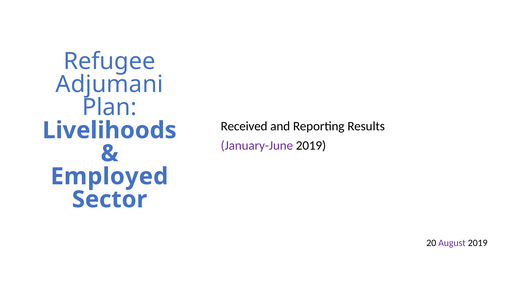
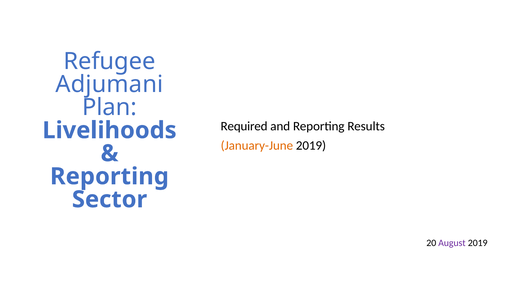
Received: Received -> Required
January-June colour: purple -> orange
Employed at (109, 177): Employed -> Reporting
